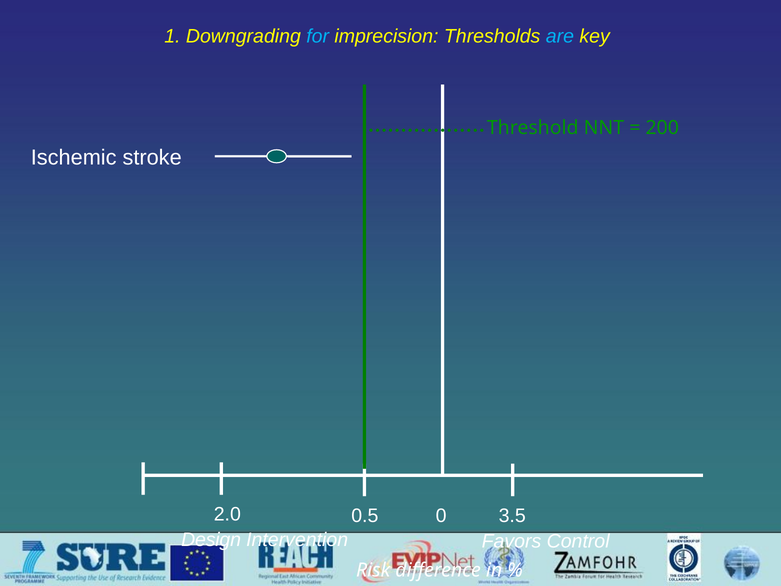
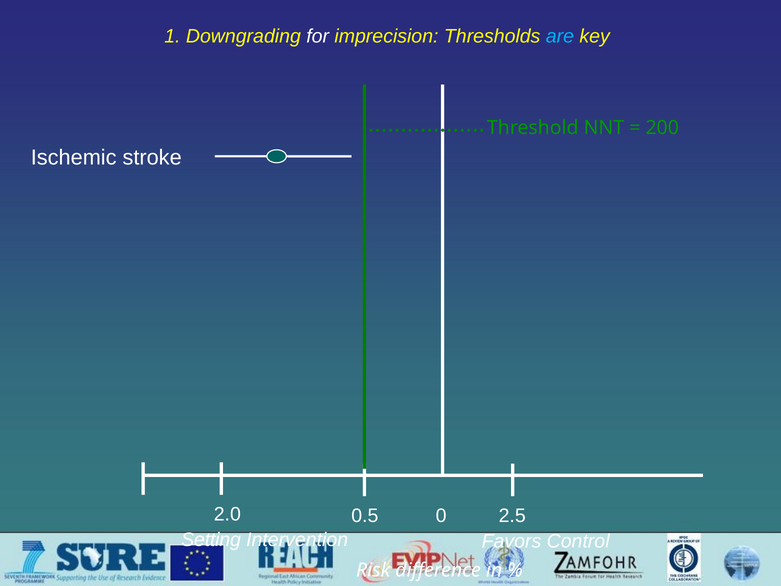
for colour: light blue -> white
3.5: 3.5 -> 2.5
Design: Design -> Setting
